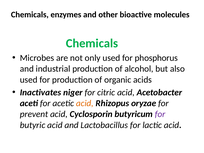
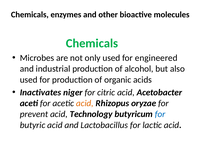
phosphorus: phosphorus -> engineered
Cyclosporin: Cyclosporin -> Technology
for at (160, 114) colour: purple -> blue
